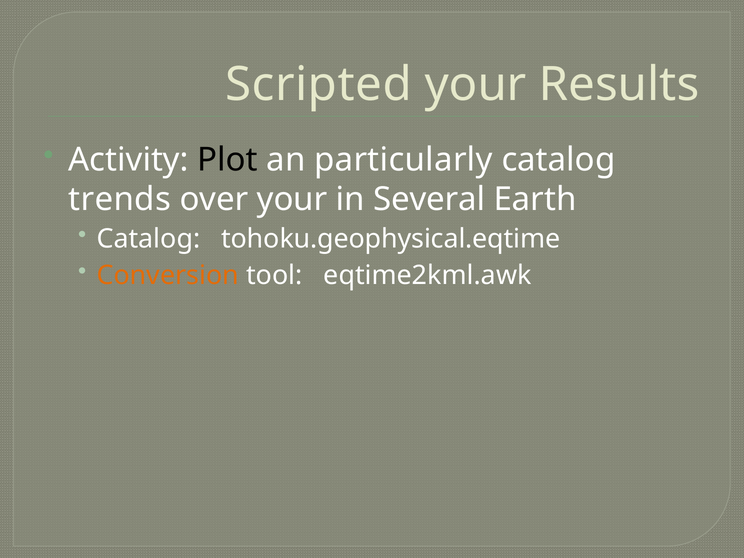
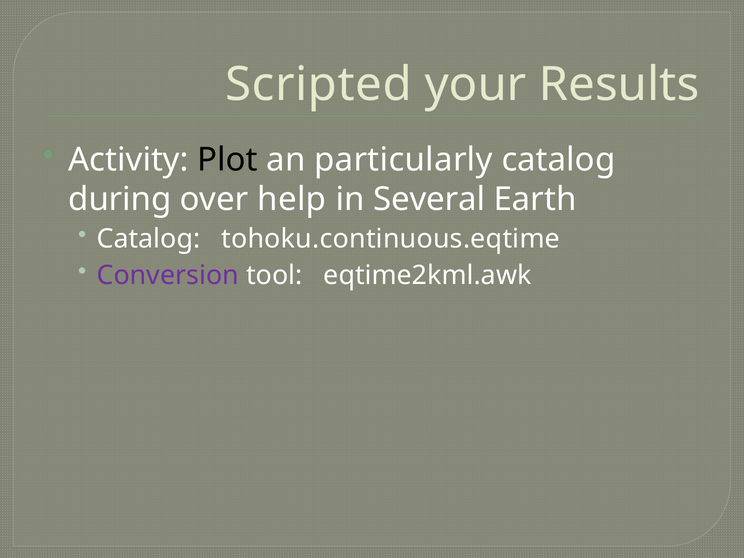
trends: trends -> during
over your: your -> help
tohoku.geophysical.eqtime: tohoku.geophysical.eqtime -> tohoku.continuous.eqtime
Conversion colour: orange -> purple
